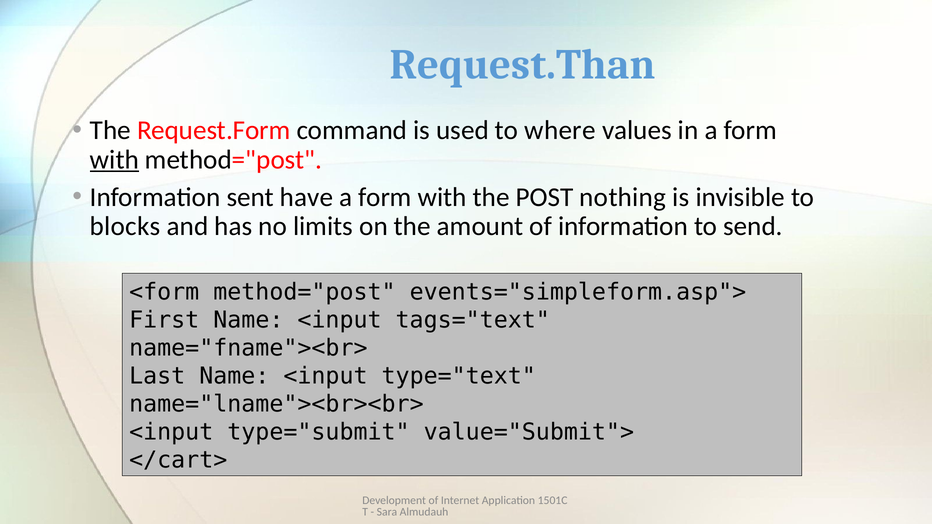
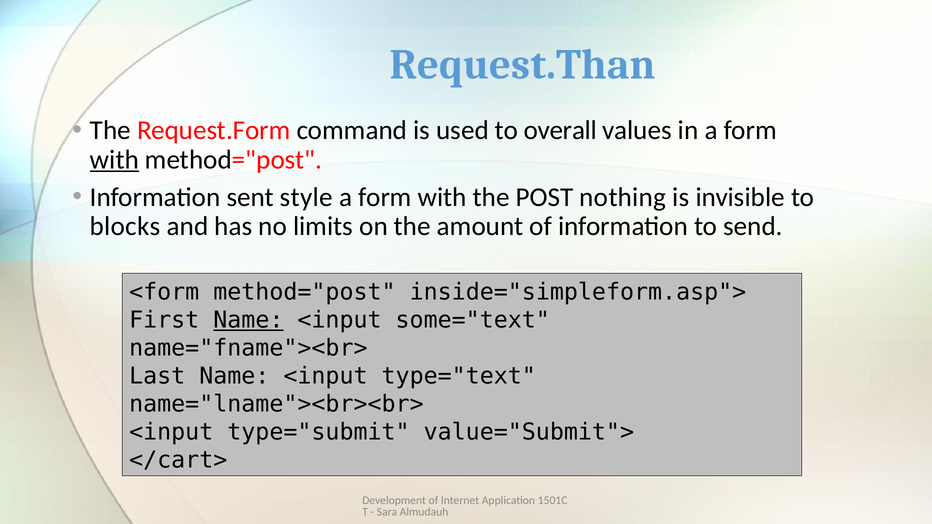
where: where -> overall
have: have -> style
events="simpleform.asp">: events="simpleform.asp"> -> inside="simpleform.asp">
Name at (248, 320) underline: none -> present
tags="text: tags="text -> some="text
